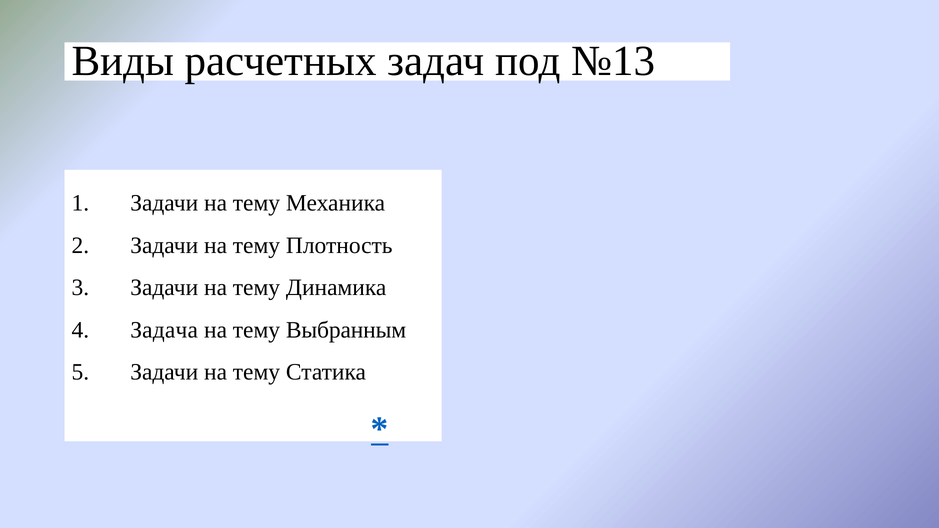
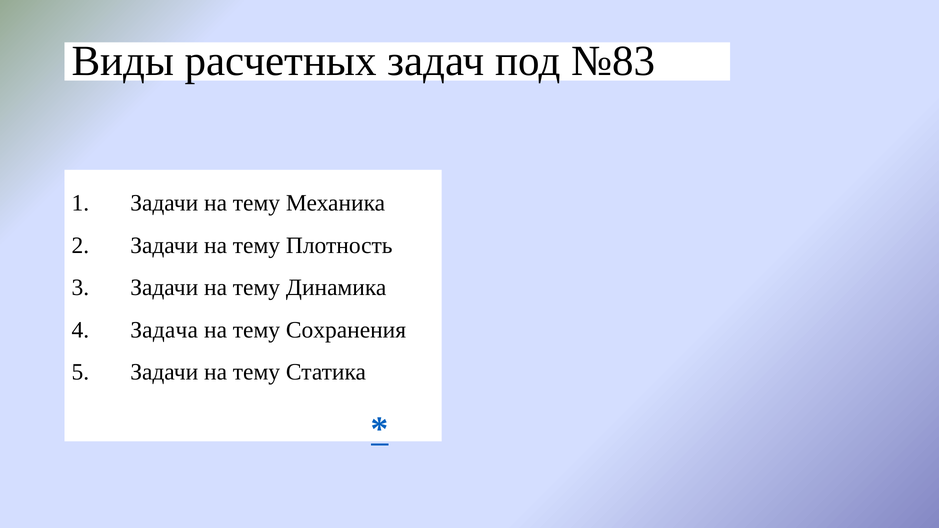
№13: №13 -> №83
Выбранным: Выбранным -> Сохранения
